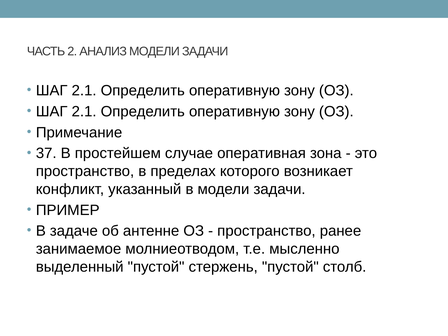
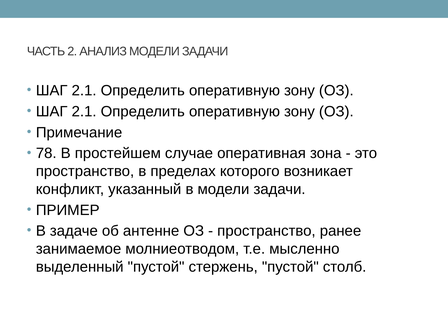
37: 37 -> 78
